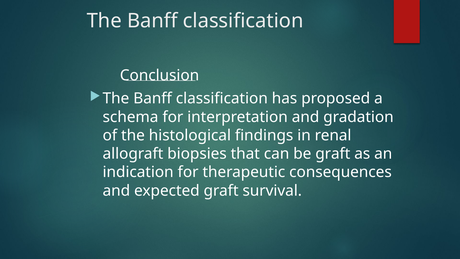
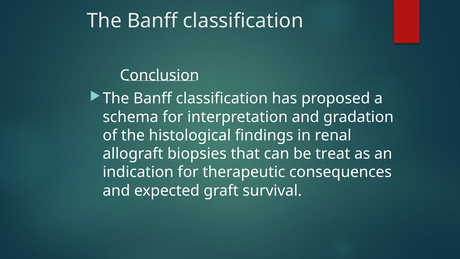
be graft: graft -> treat
